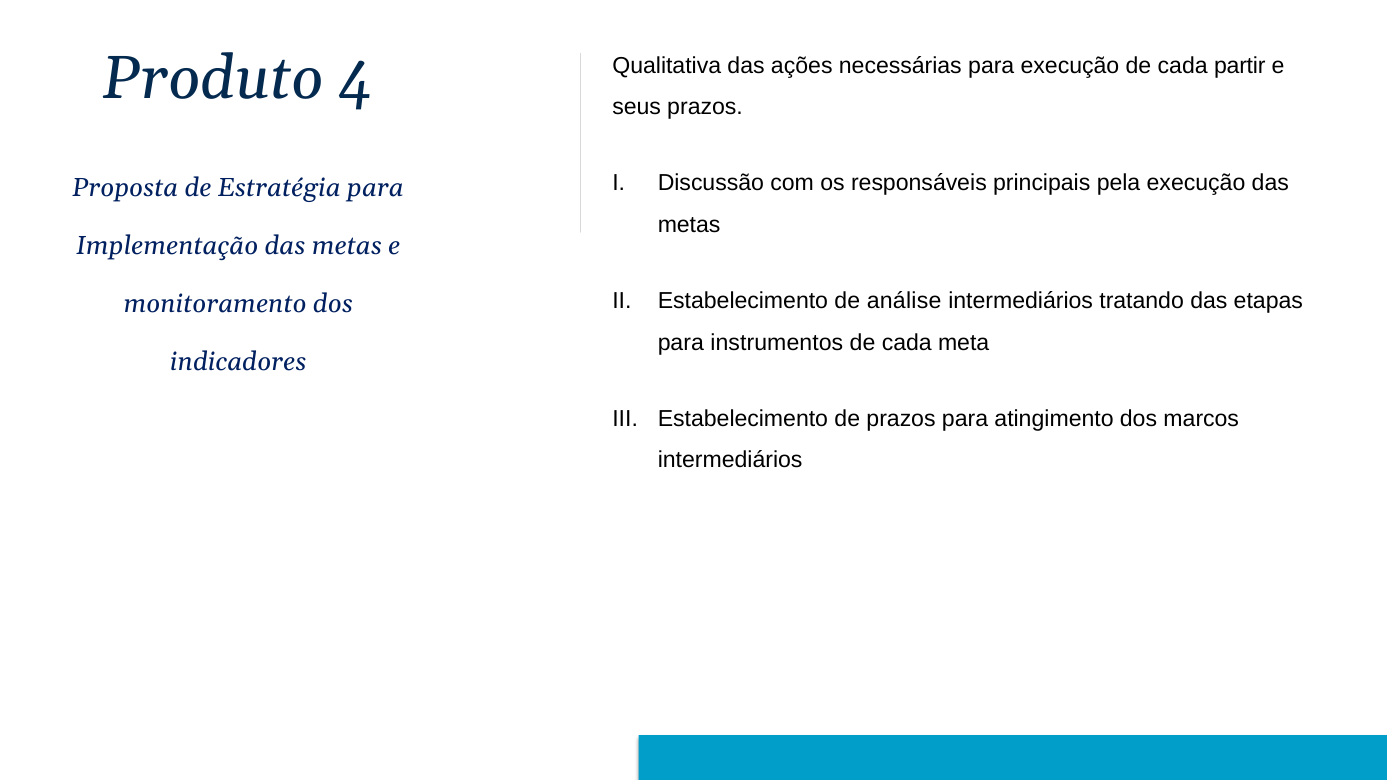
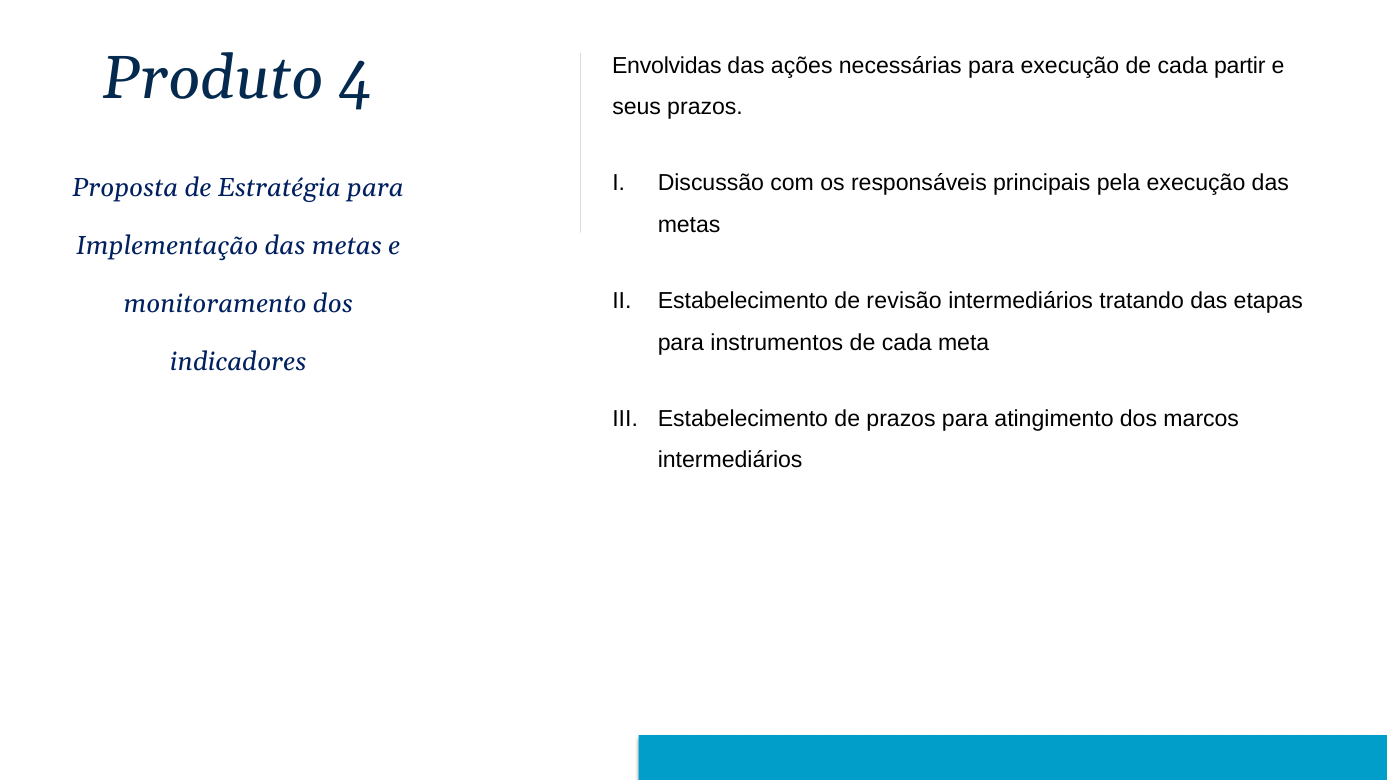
Qualitativa: Qualitativa -> Envolvidas
análise: análise -> revisão
